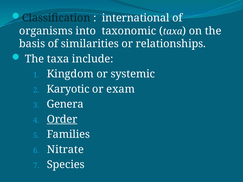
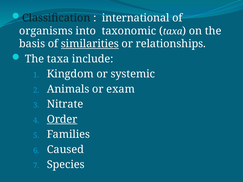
similarities underline: none -> present
Karyotic: Karyotic -> Animals
Genera: Genera -> Nitrate
Nitrate: Nitrate -> Caused
